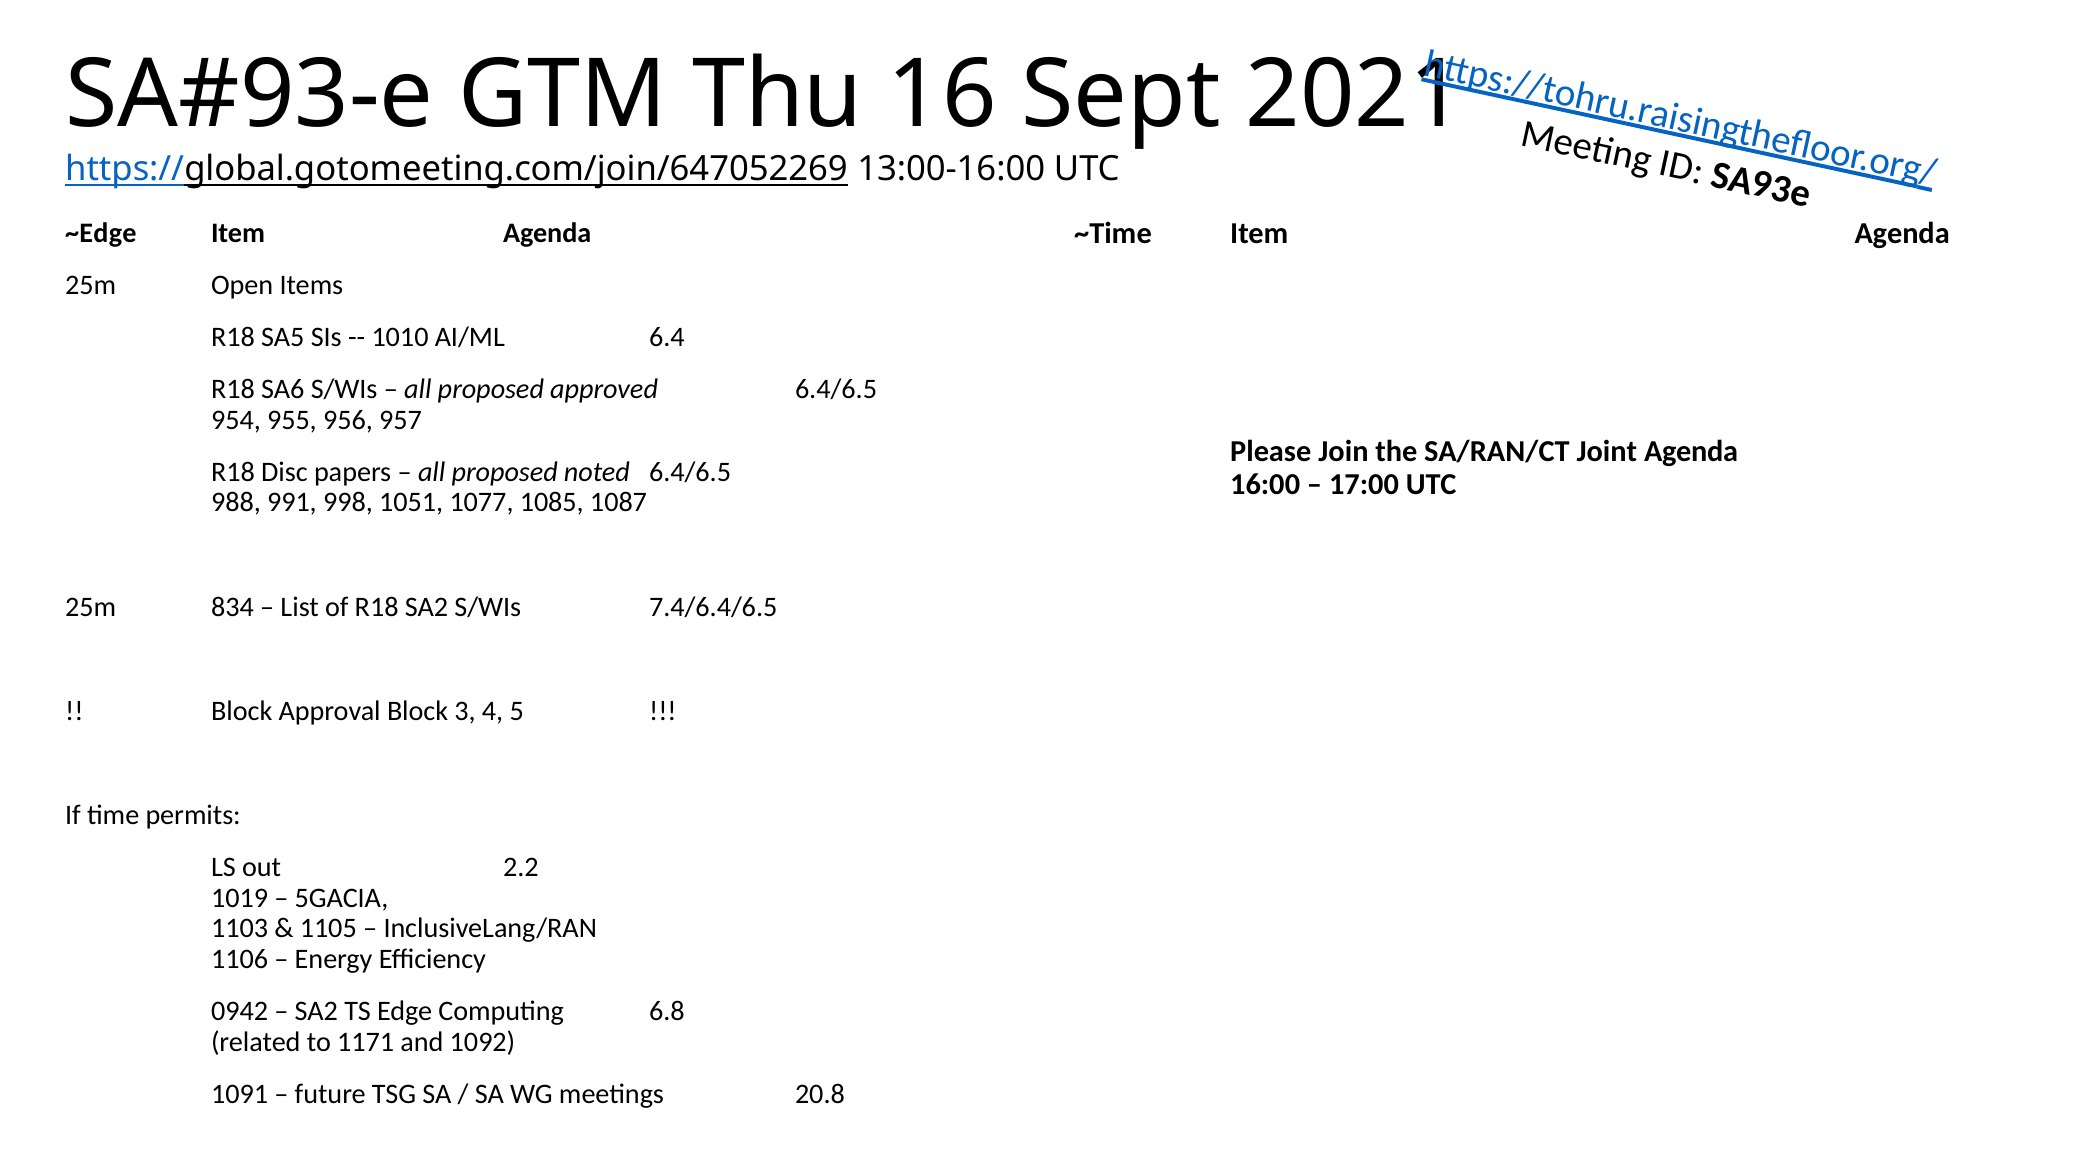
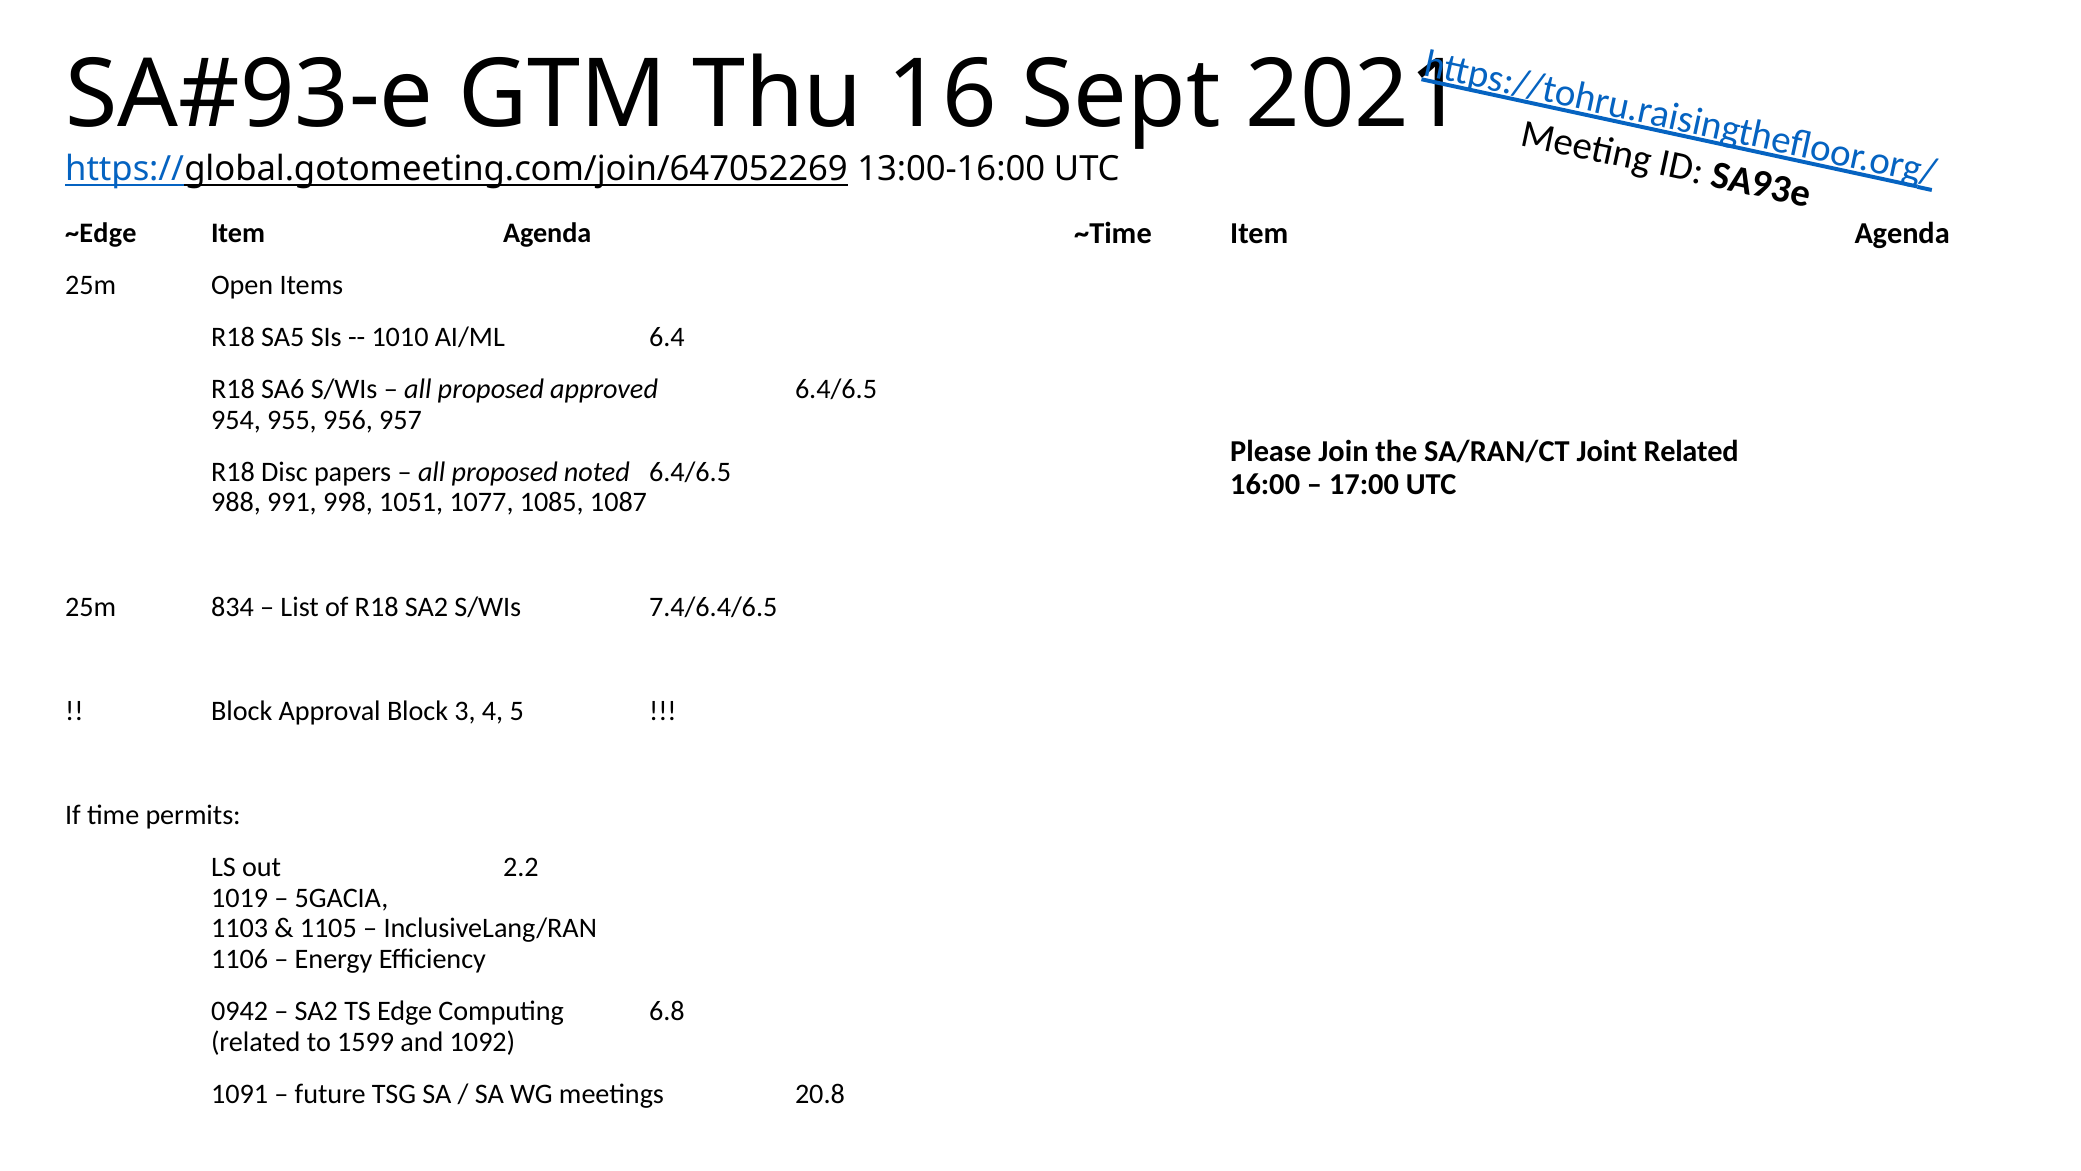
Joint Agenda: Agenda -> Related
1171: 1171 -> 1599
